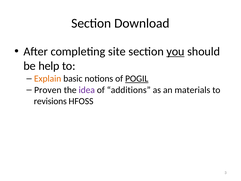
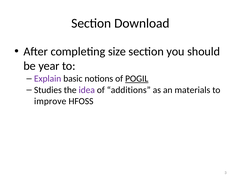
site: site -> size
you underline: present -> none
help: help -> year
Explain colour: orange -> purple
Proven: Proven -> Studies
revisions: revisions -> improve
